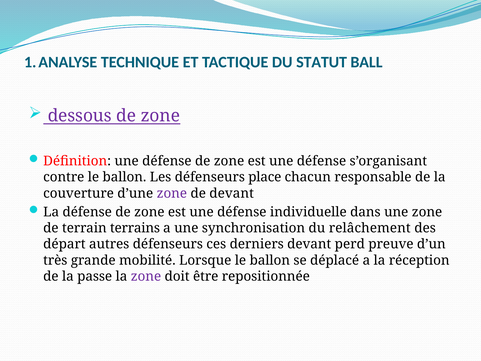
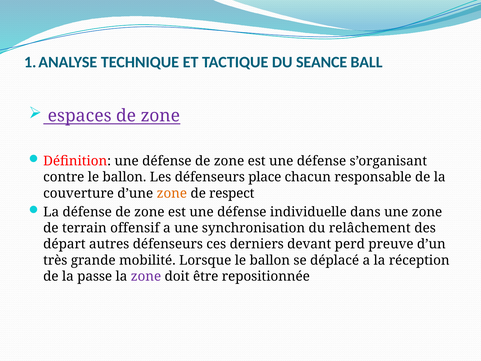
STATUT: STATUT -> SEANCE
dessous: dessous -> espaces
zone at (172, 193) colour: purple -> orange
de devant: devant -> respect
terrains: terrains -> offensif
